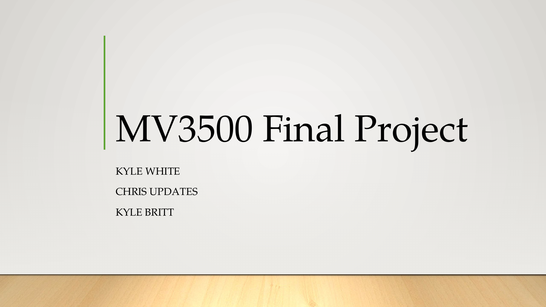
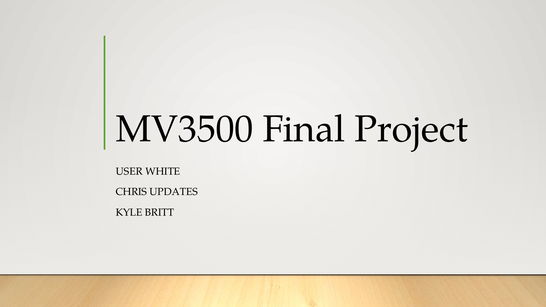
KYLE at (129, 172): KYLE -> USER
